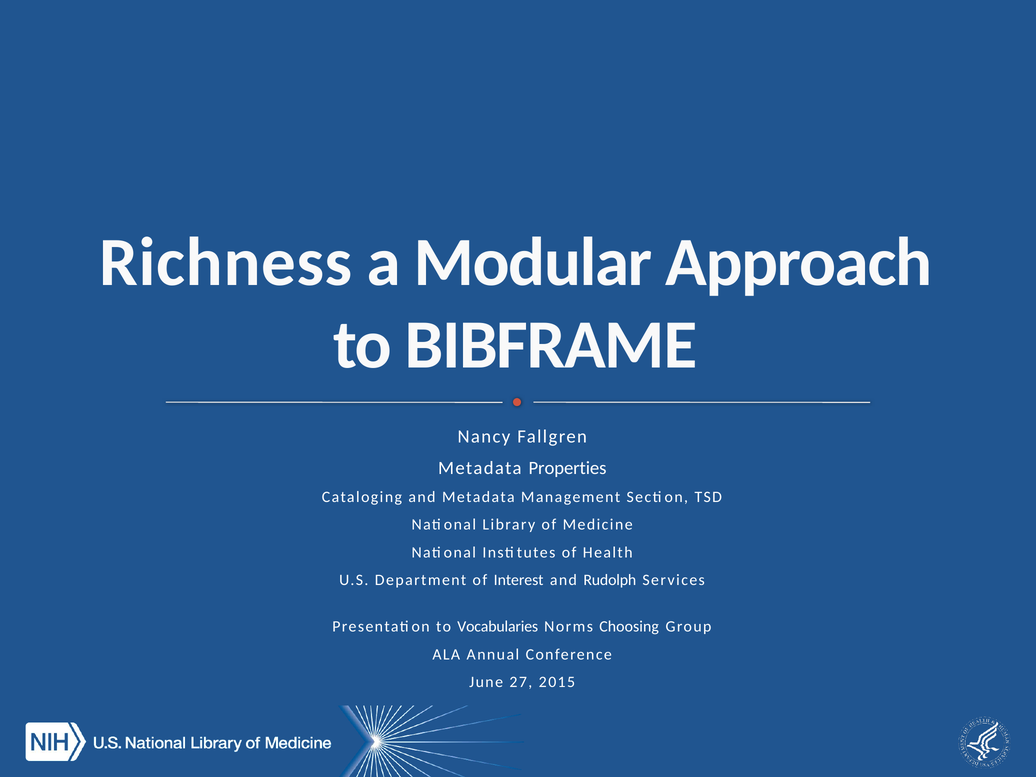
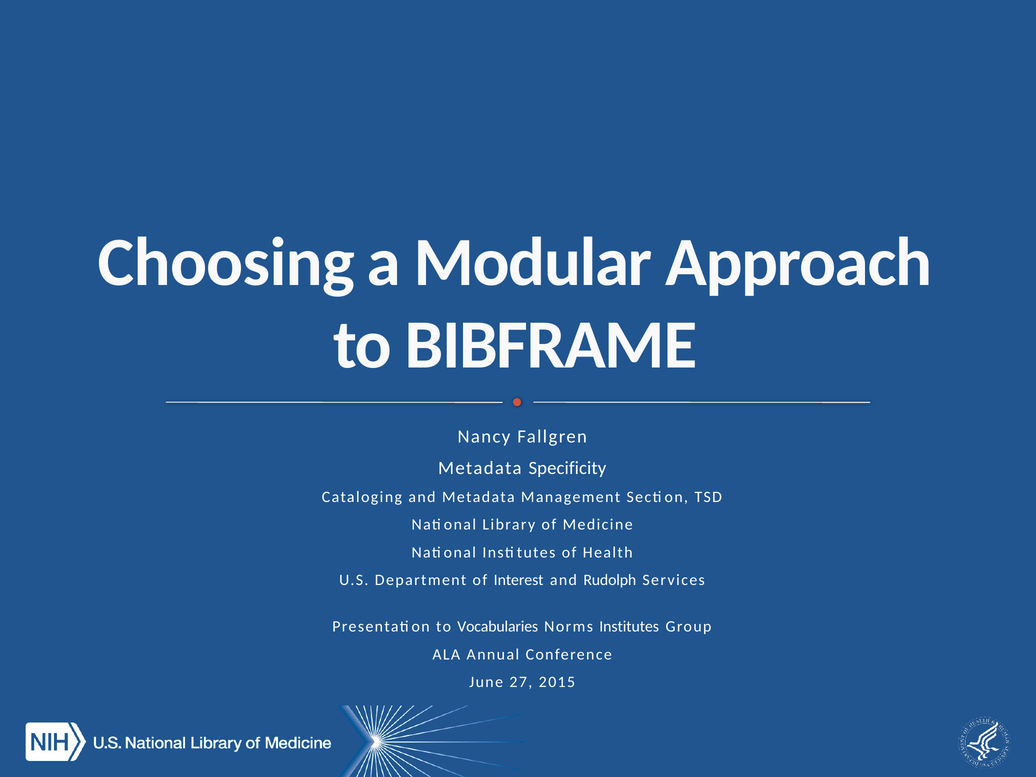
Richness: Richness -> Choosing
Properties: Properties -> Specificity
Norms Choosing: Choosing -> Institutes
